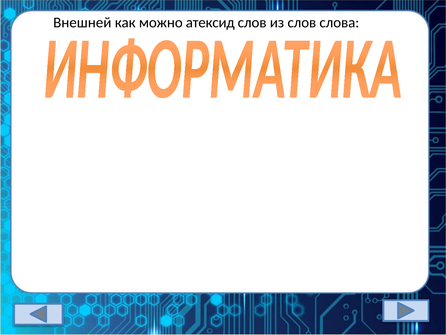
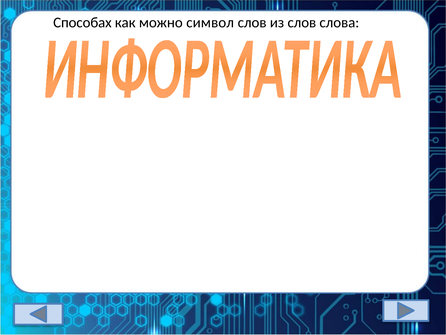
Внешней: Внешней -> Способах
атексид: атексид -> символ
